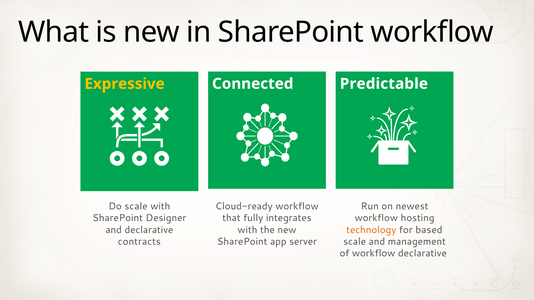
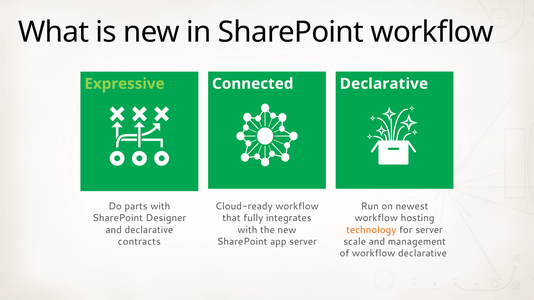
Predictable at (384, 84): Predictable -> Declarative
Expressive colour: yellow -> light green
Do scale: scale -> parts
for based: based -> server
